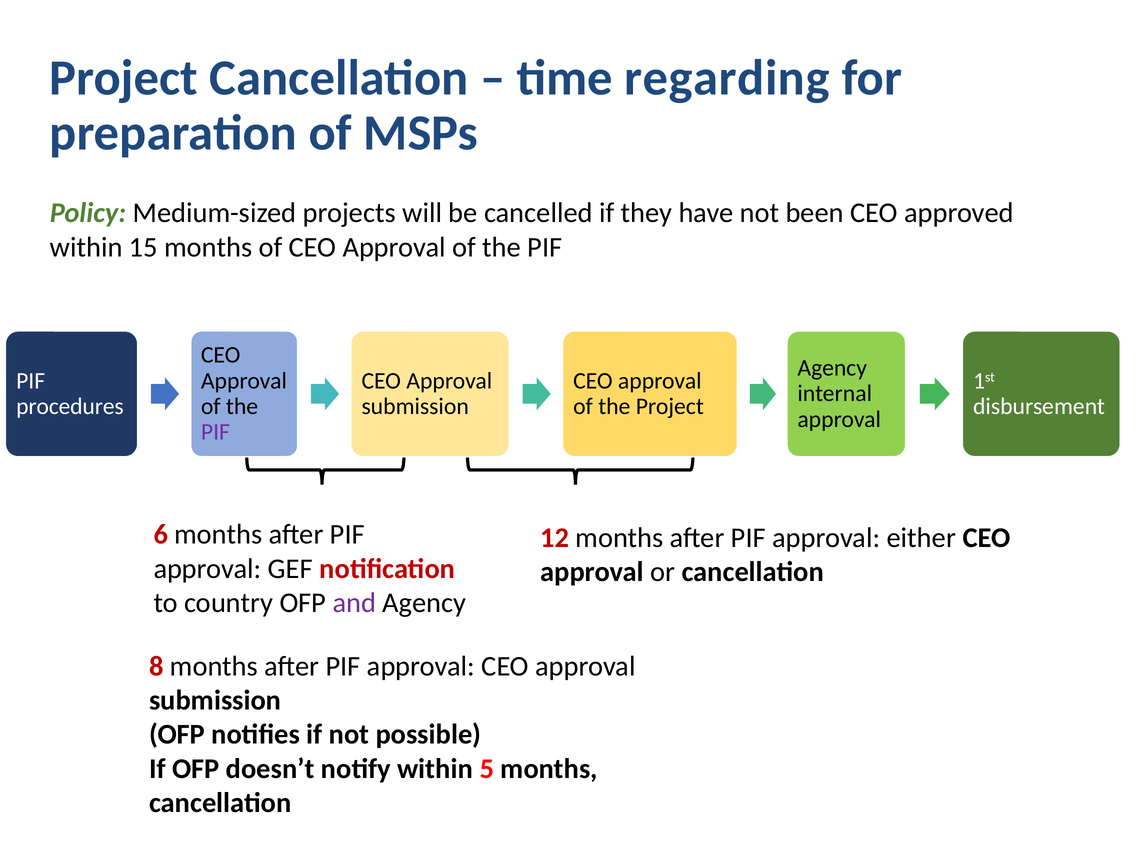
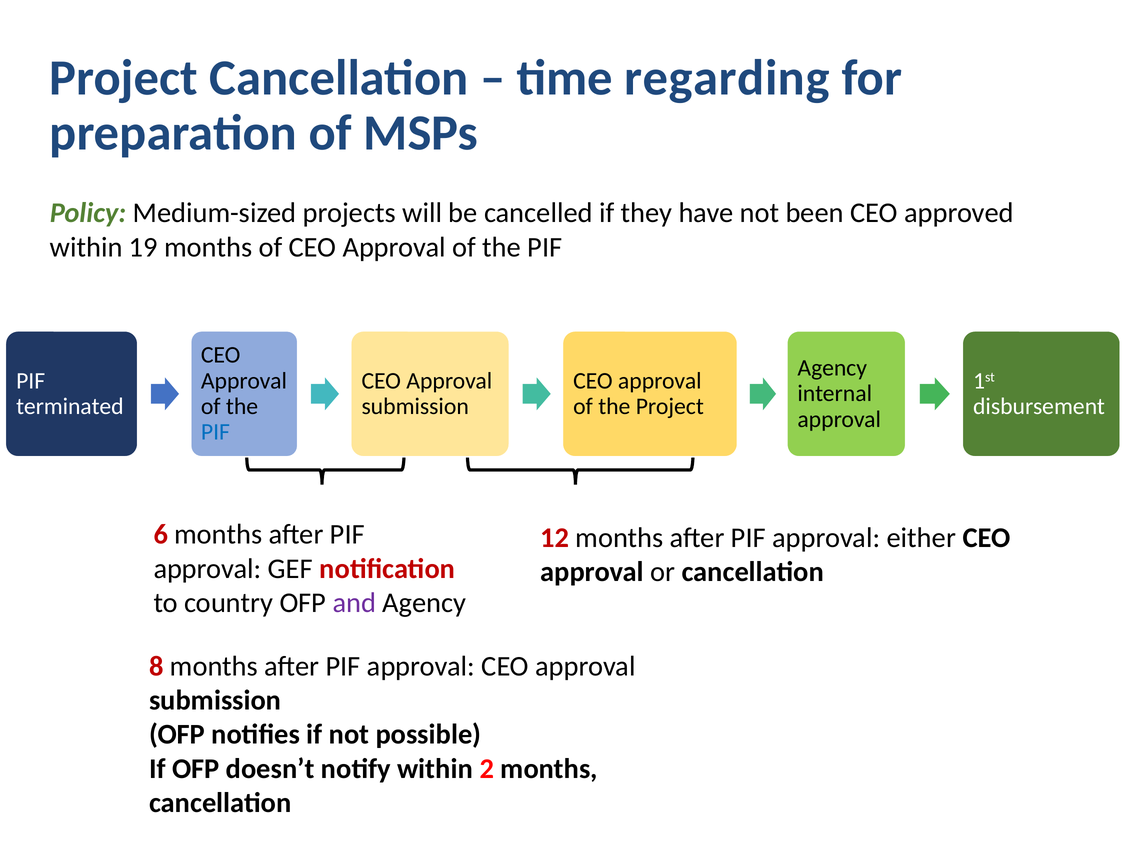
15: 15 -> 19
procedures: procedures -> terminated
PIF at (215, 432) colour: purple -> blue
5: 5 -> 2
